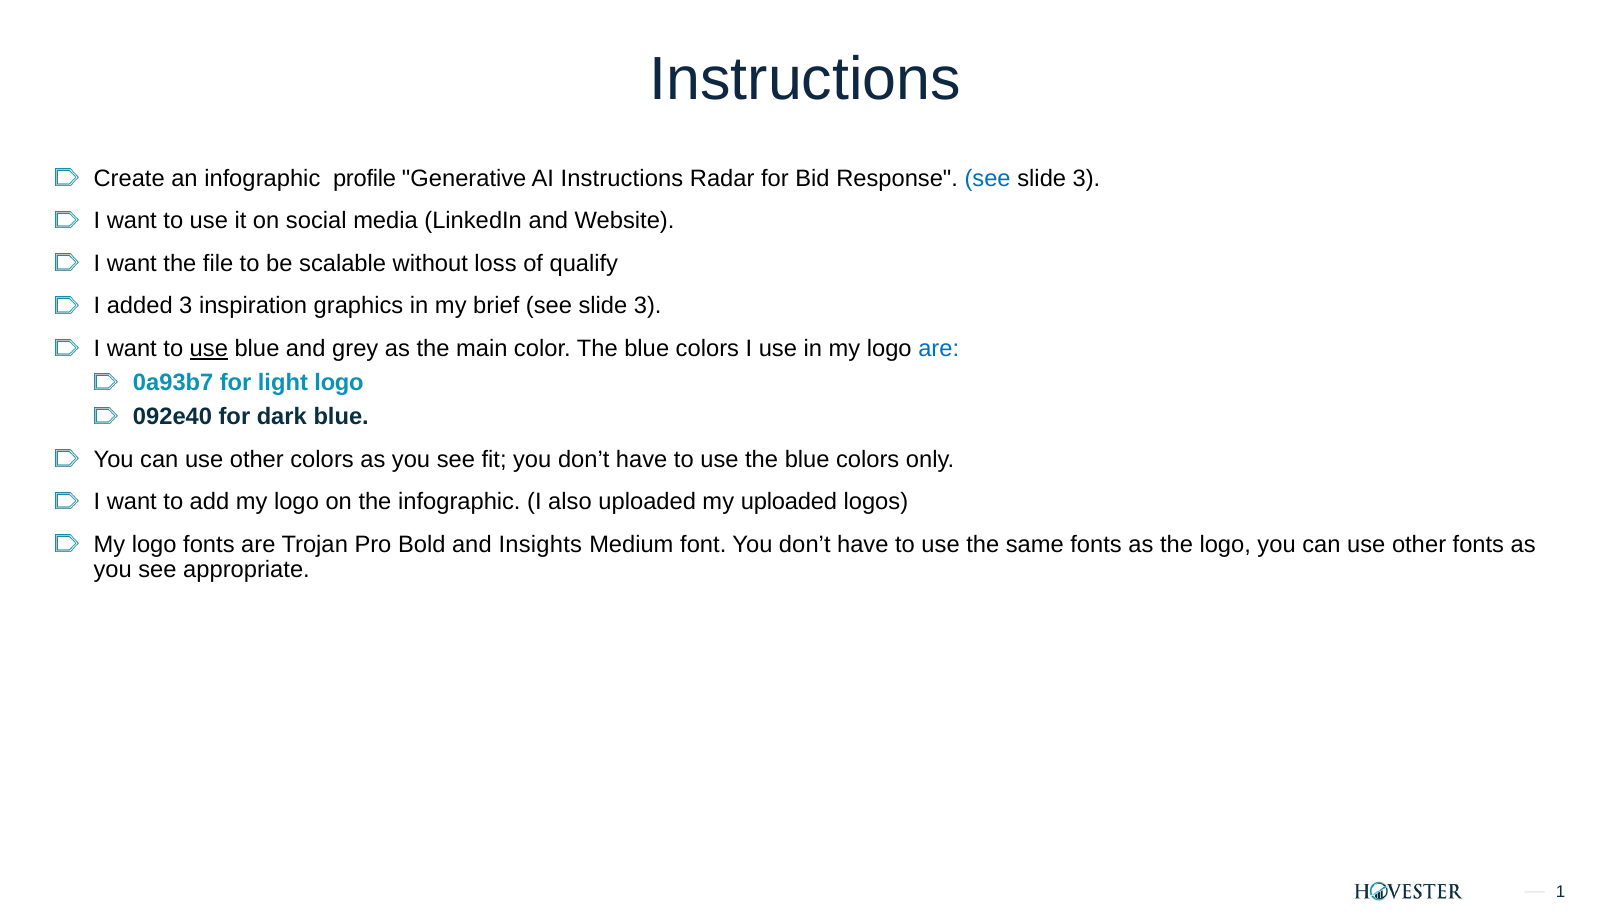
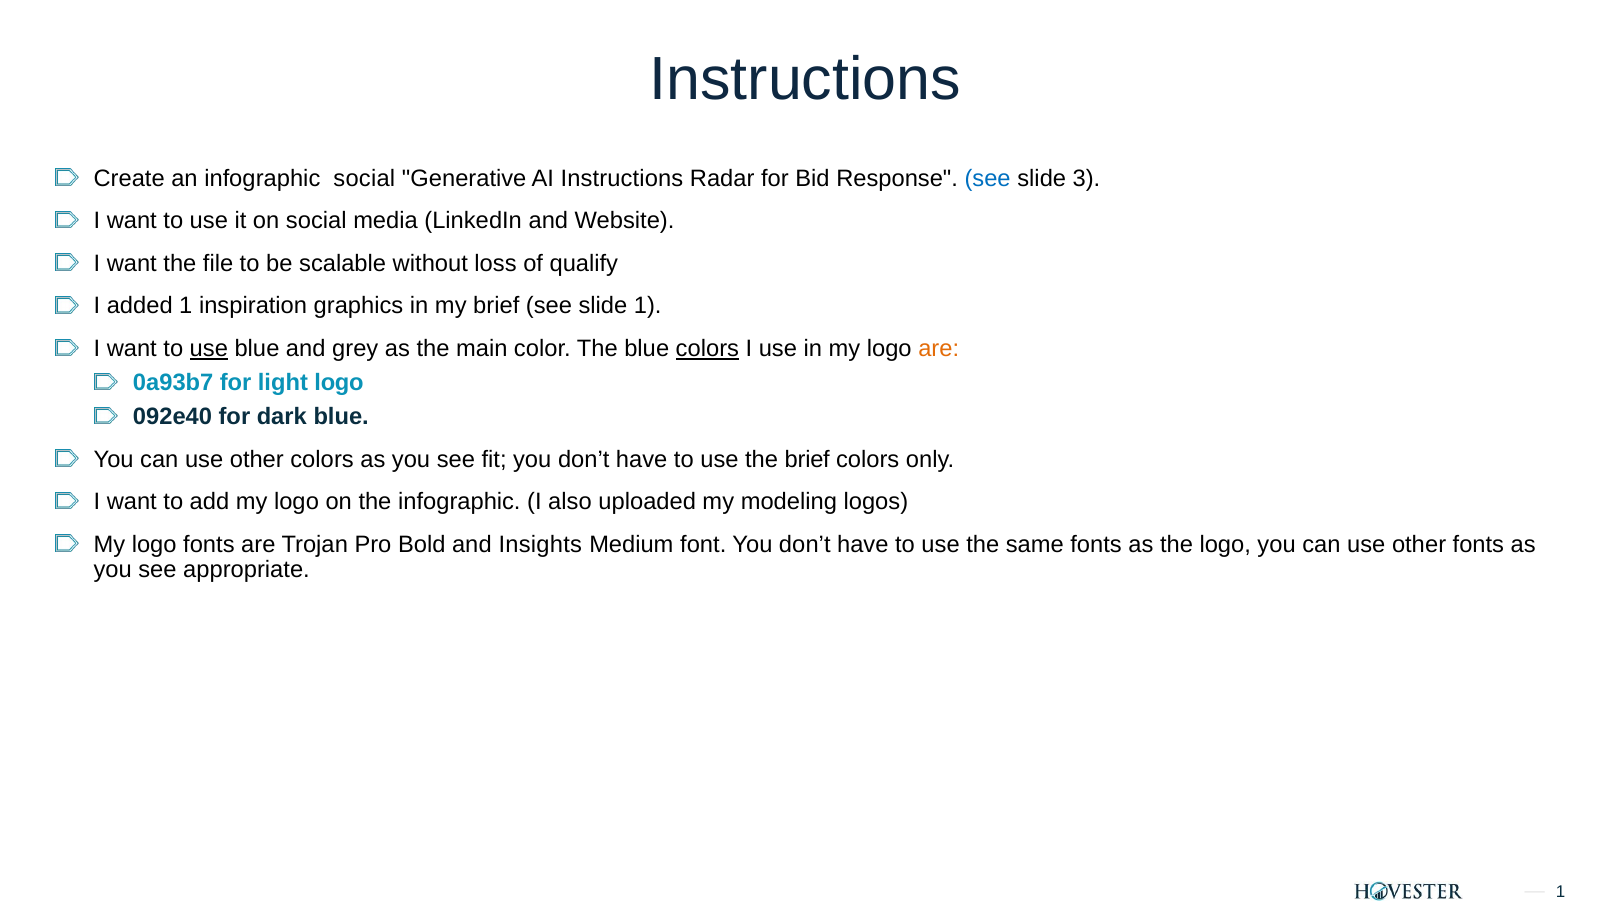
infographic profile: profile -> social
added 3: 3 -> 1
brief see slide 3: 3 -> 1
colors at (707, 349) underline: none -> present
are at (939, 349) colour: blue -> orange
use the blue: blue -> brief
my uploaded: uploaded -> modeling
